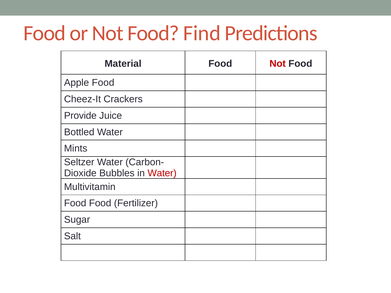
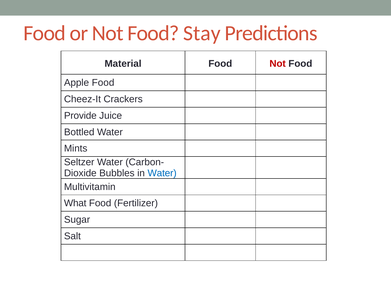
Find: Find -> Stay
Water at (162, 173) colour: red -> blue
Food at (75, 203): Food -> What
